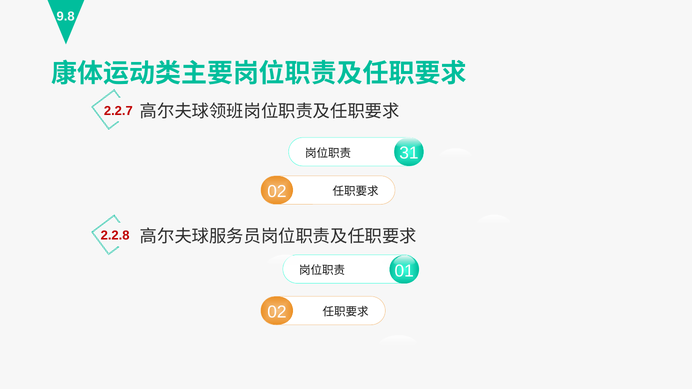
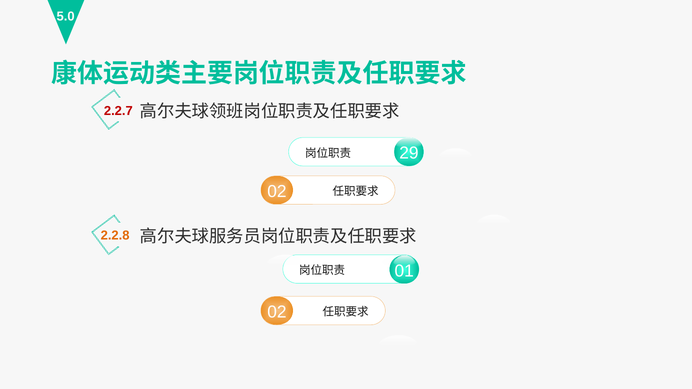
9.8: 9.8 -> 5.0
31: 31 -> 29
2.2.8 colour: red -> orange
